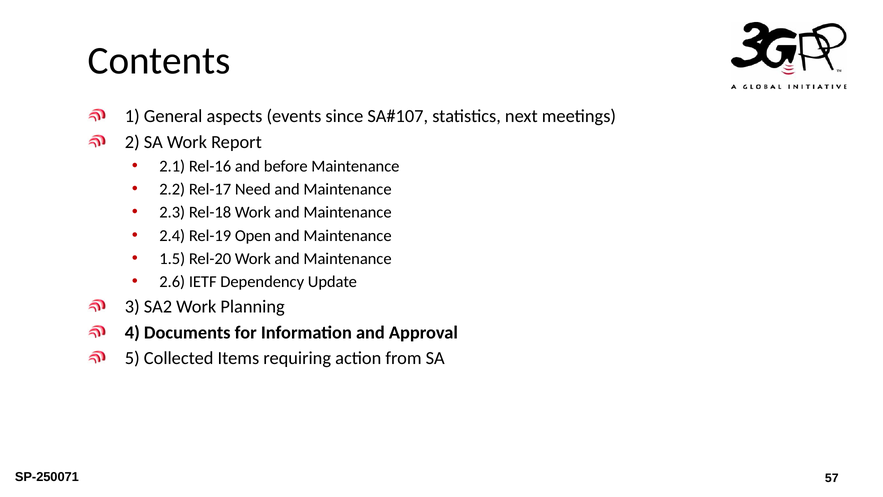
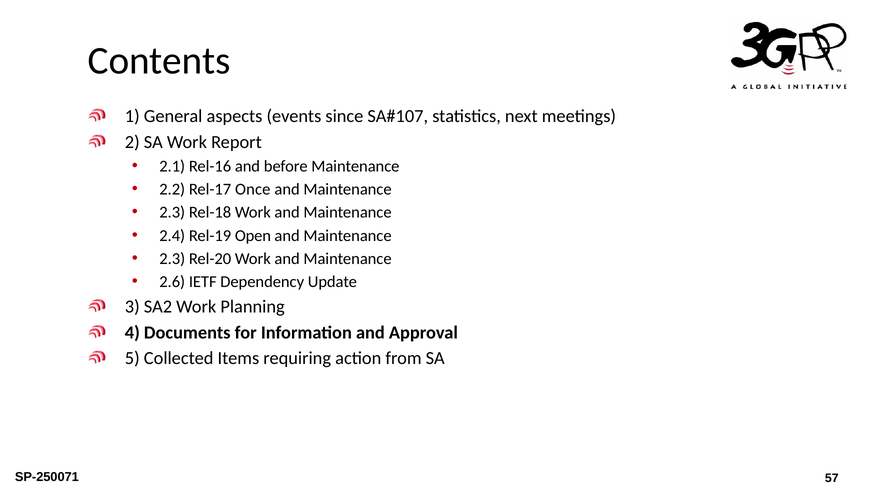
Need: Need -> Once
1.5 at (172, 259): 1.5 -> 2.3
